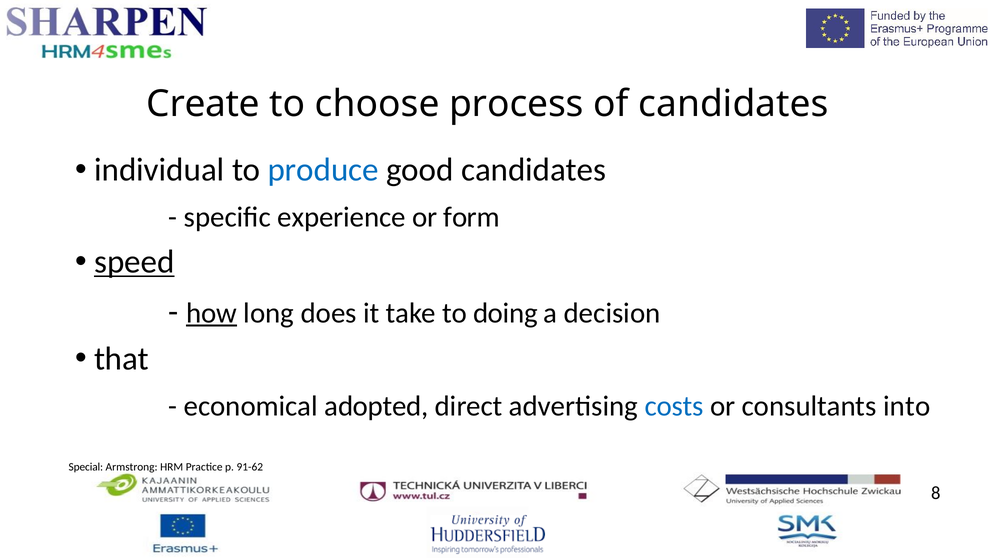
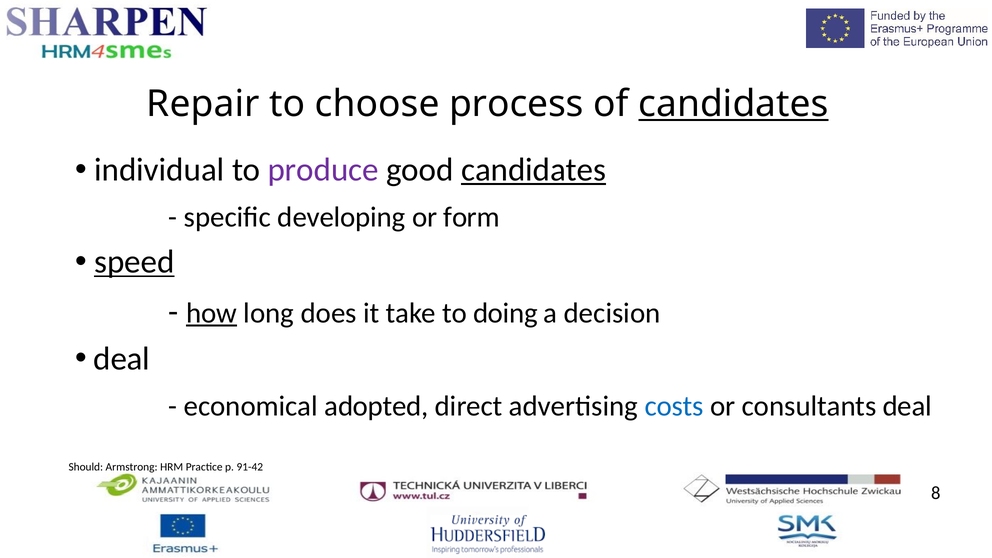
Create: Create -> Repair
candidates at (733, 104) underline: none -> present
produce colour: blue -> purple
candidates at (534, 170) underline: none -> present
experience: experience -> developing
that at (121, 359): that -> deal
consultants into: into -> deal
Special: Special -> Should
91-62: 91-62 -> 91-42
